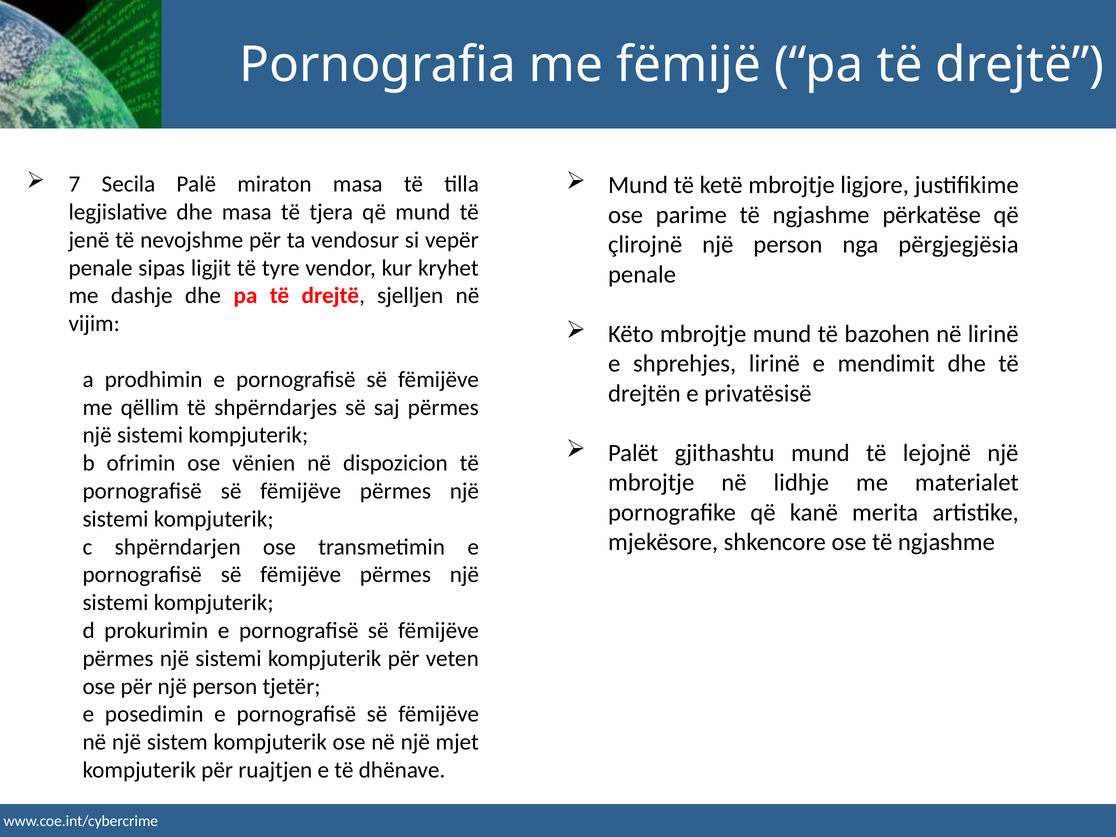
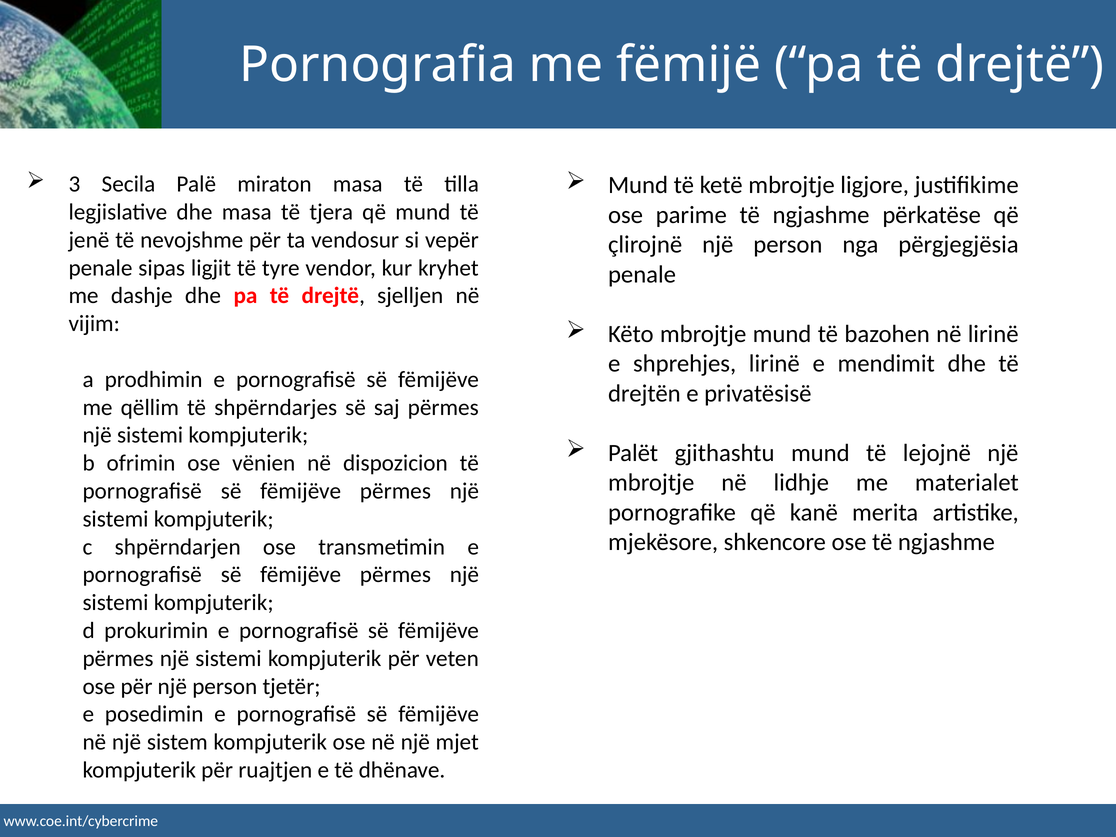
7: 7 -> 3
